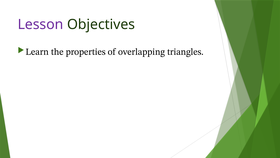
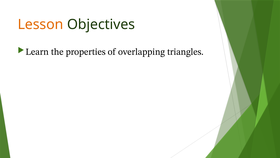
Lesson colour: purple -> orange
